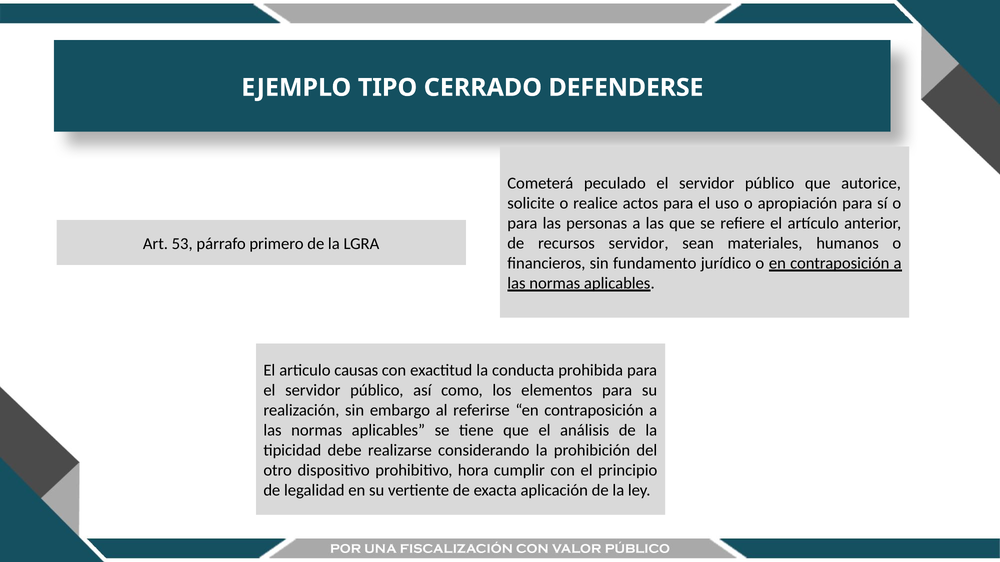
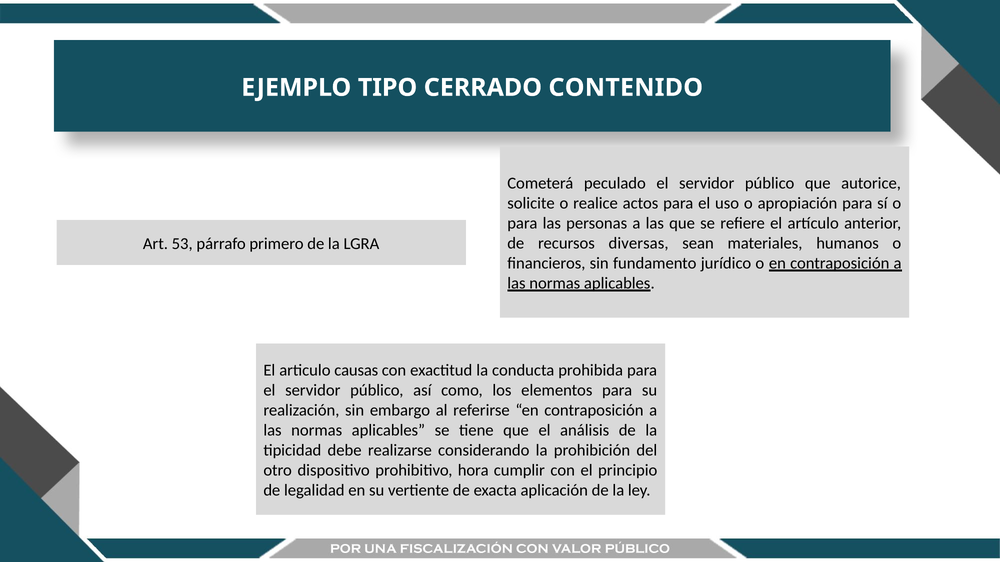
DEFENDERSE: DEFENDERSE -> CONTENIDO
recursos servidor: servidor -> diversas
